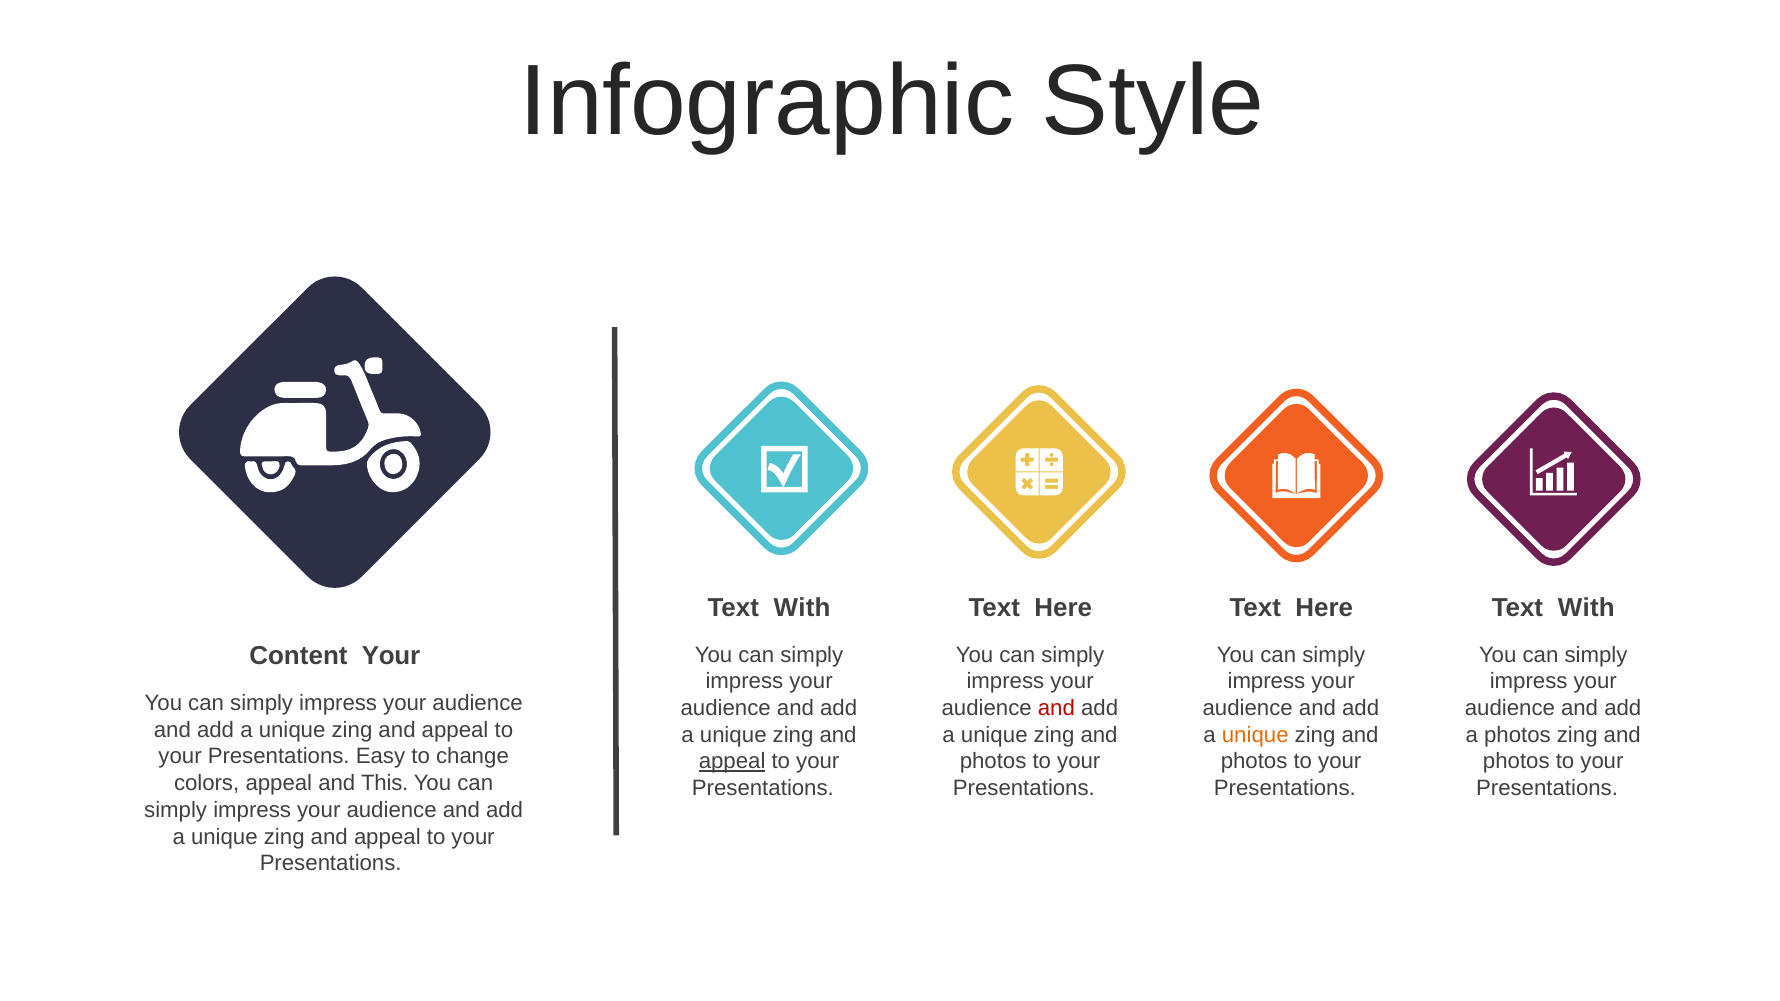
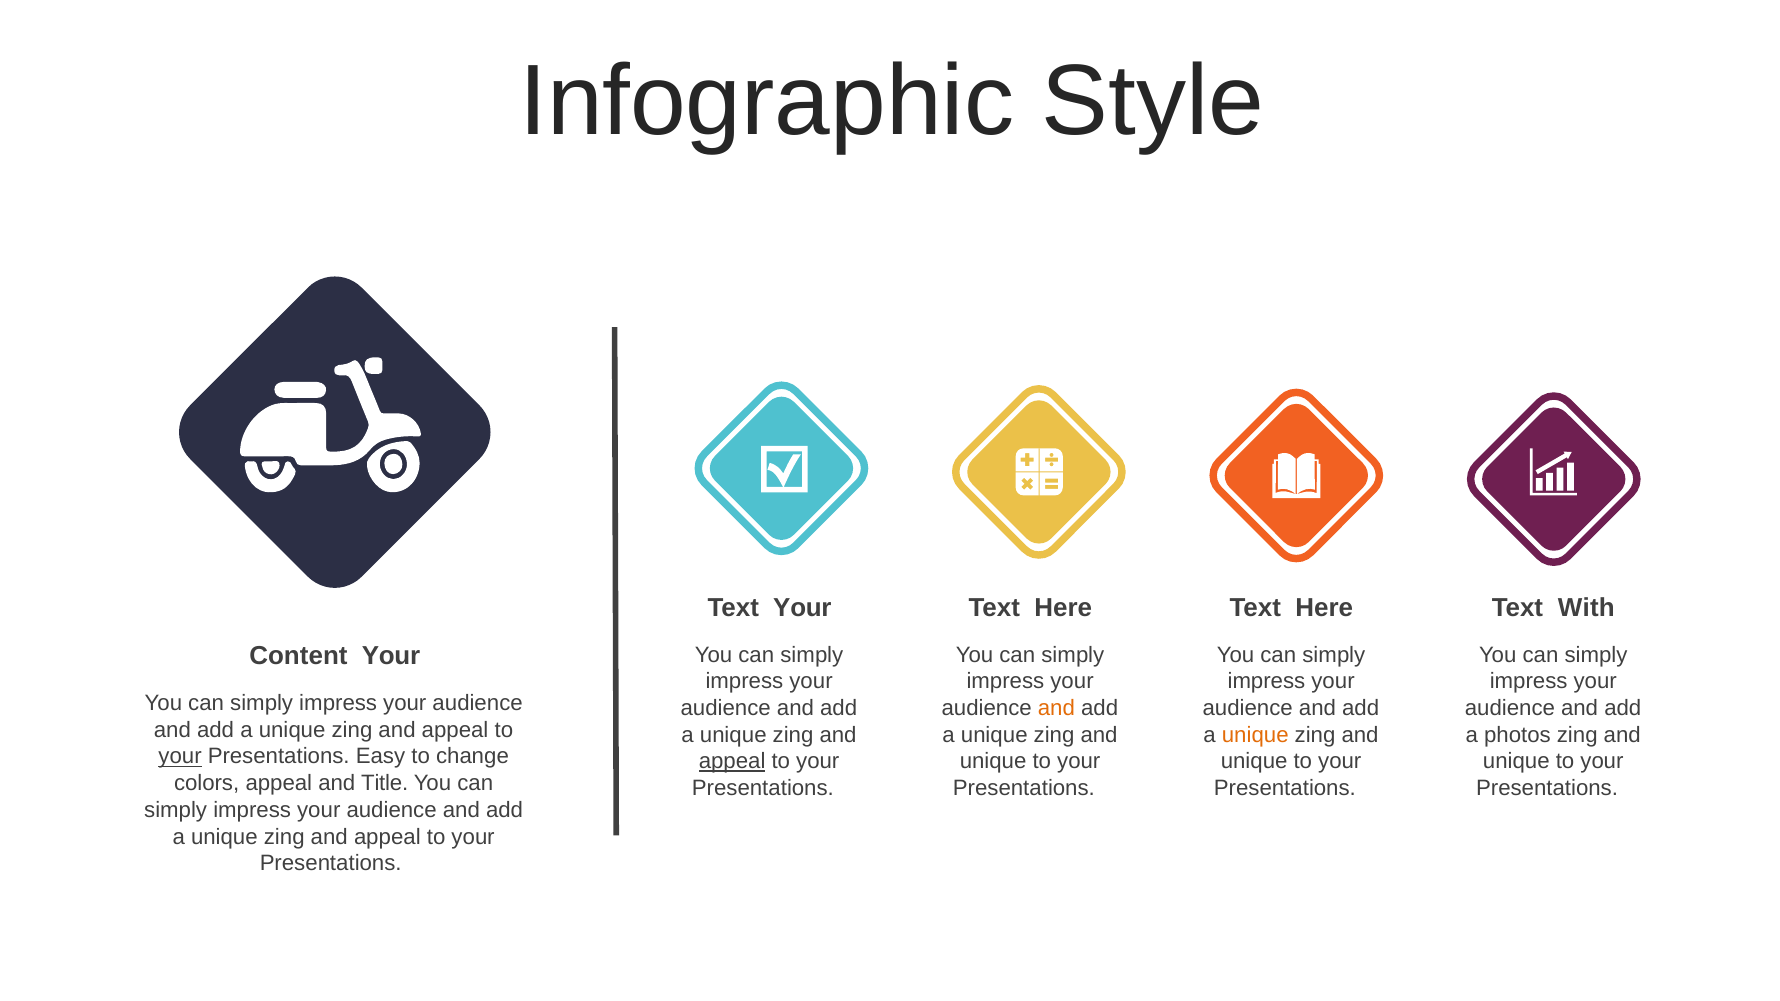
With at (802, 608): With -> Your
and at (1056, 708) colour: red -> orange
your at (180, 757) underline: none -> present
photos at (993, 762): photos -> unique
photos at (1254, 762): photos -> unique
photos at (1516, 762): photos -> unique
This: This -> Title
